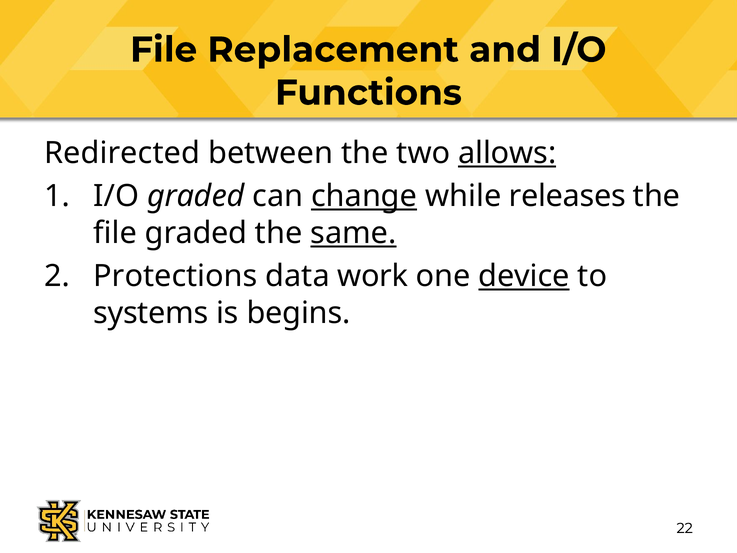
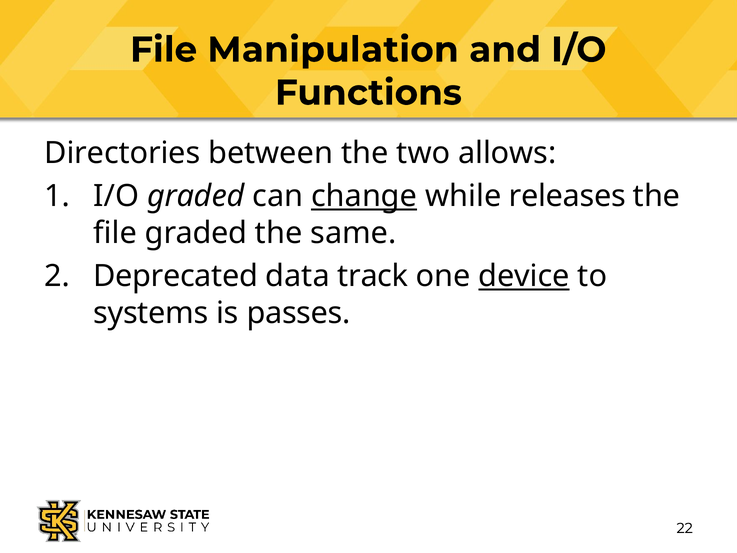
Replacement: Replacement -> Manipulation
Redirected: Redirected -> Directories
allows underline: present -> none
same underline: present -> none
Protections: Protections -> Deprecated
work: work -> track
begins: begins -> passes
